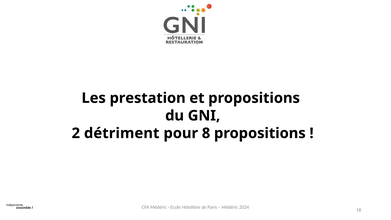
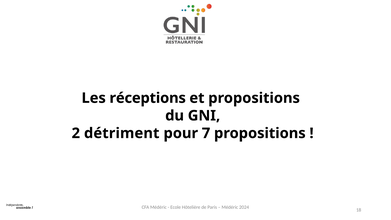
prestation: prestation -> réceptions
8: 8 -> 7
